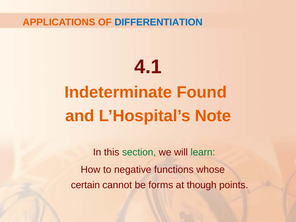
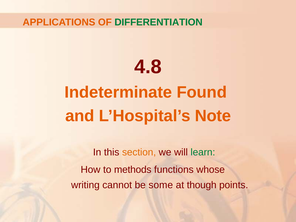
DIFFERENTIATION colour: blue -> green
4.1: 4.1 -> 4.8
section colour: green -> orange
negative: negative -> methods
certain: certain -> writing
forms: forms -> some
